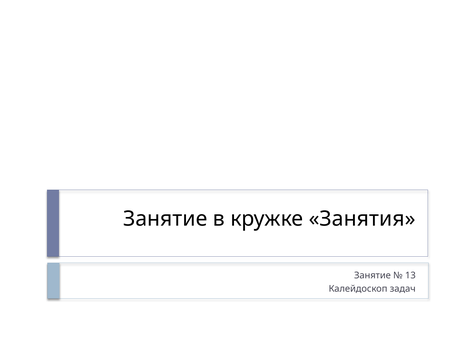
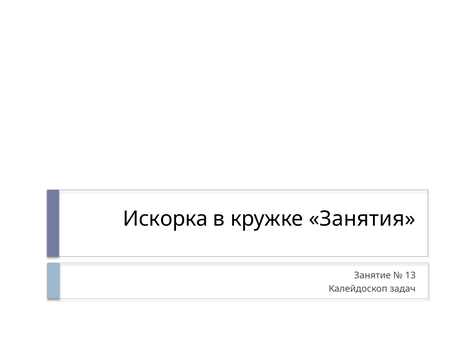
Занятие at (165, 219): Занятие -> Искорка
